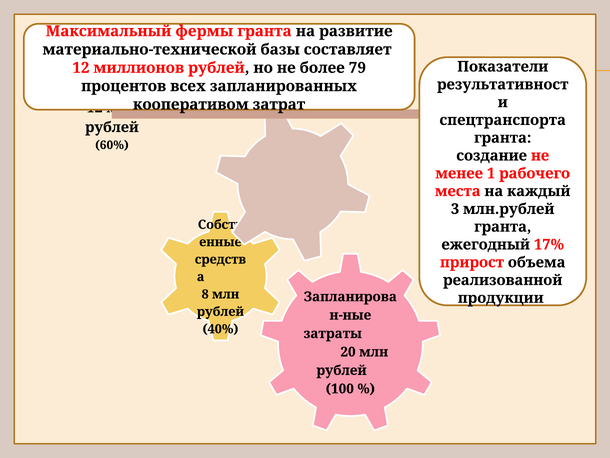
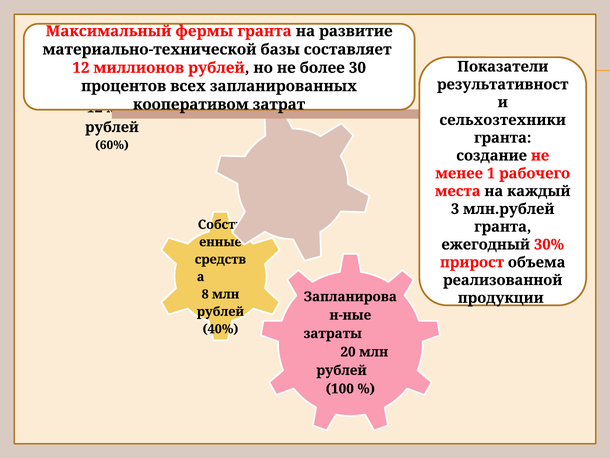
79: 79 -> 30
спецтранспорта: спецтранспорта -> сельхозтехники
17%: 17% -> 30%
